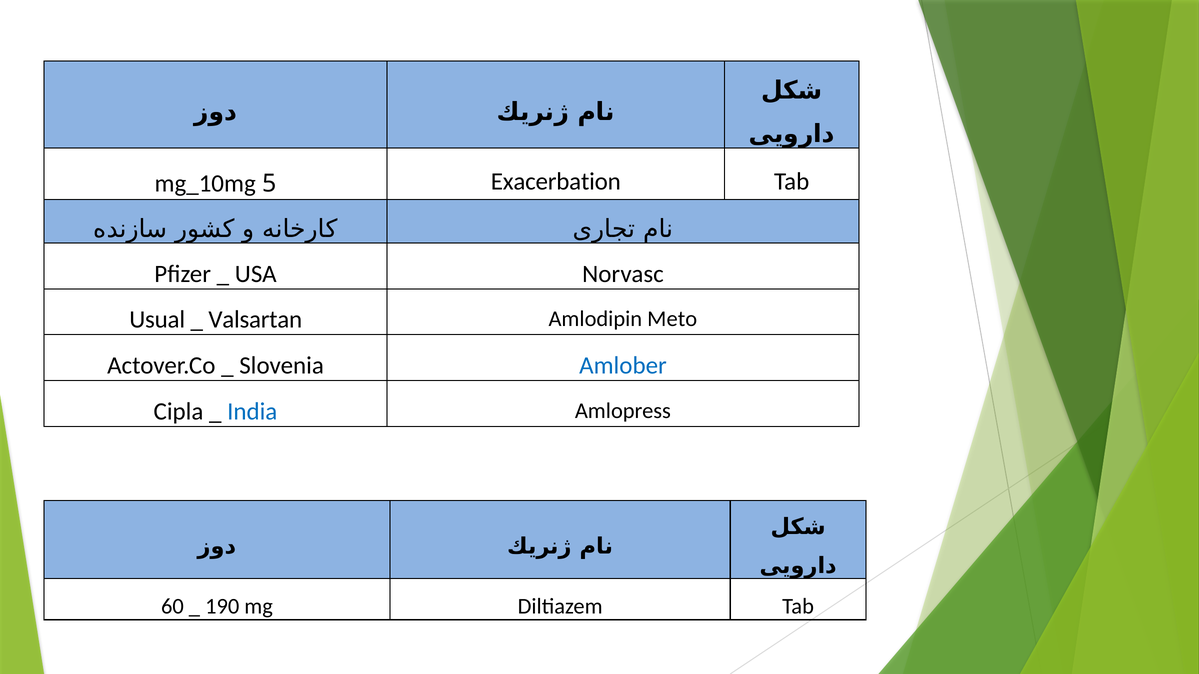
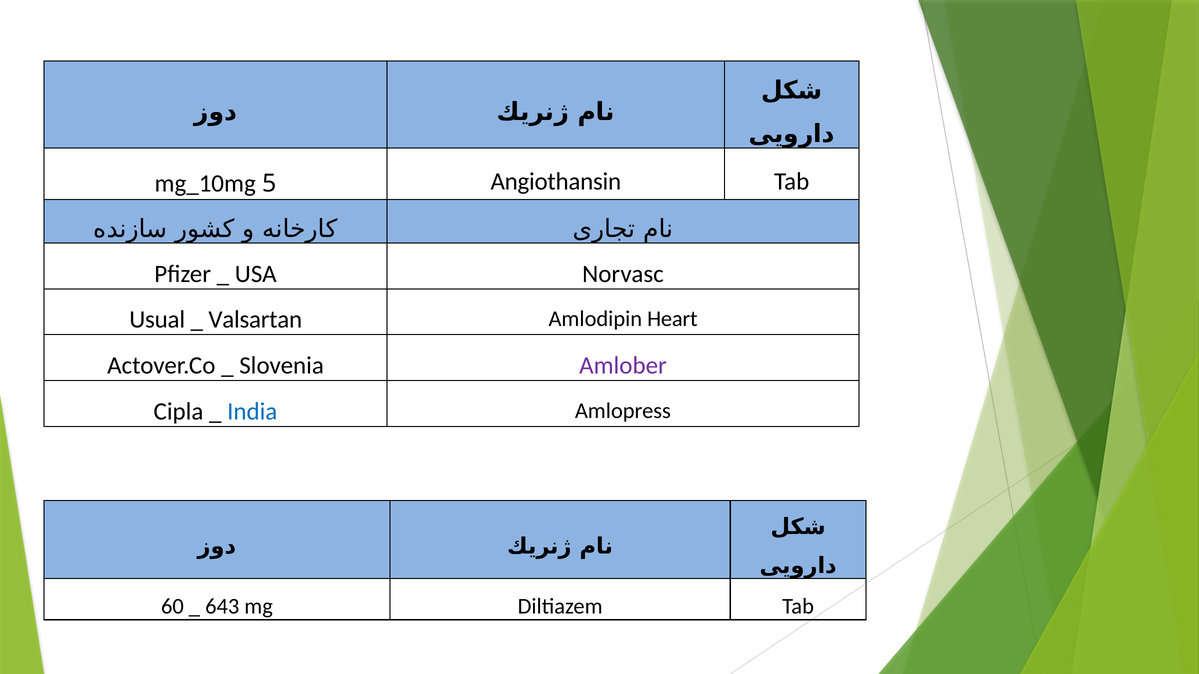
Exacerbation: Exacerbation -> Angiothansin
Meto: Meto -> Heart
Amlober colour: blue -> purple
190: 190 -> 643
